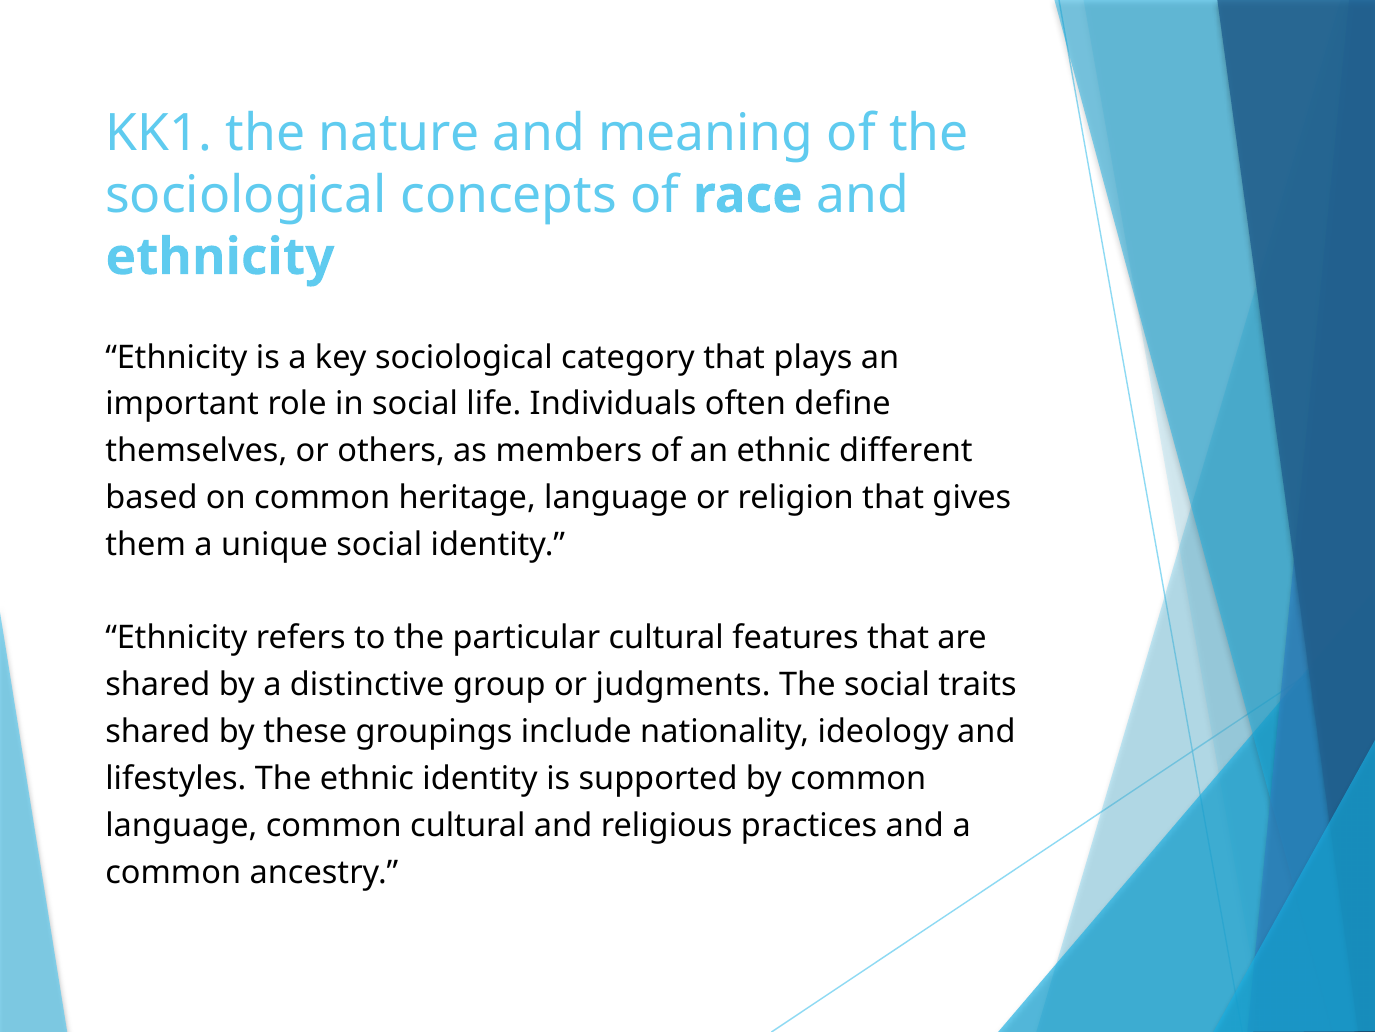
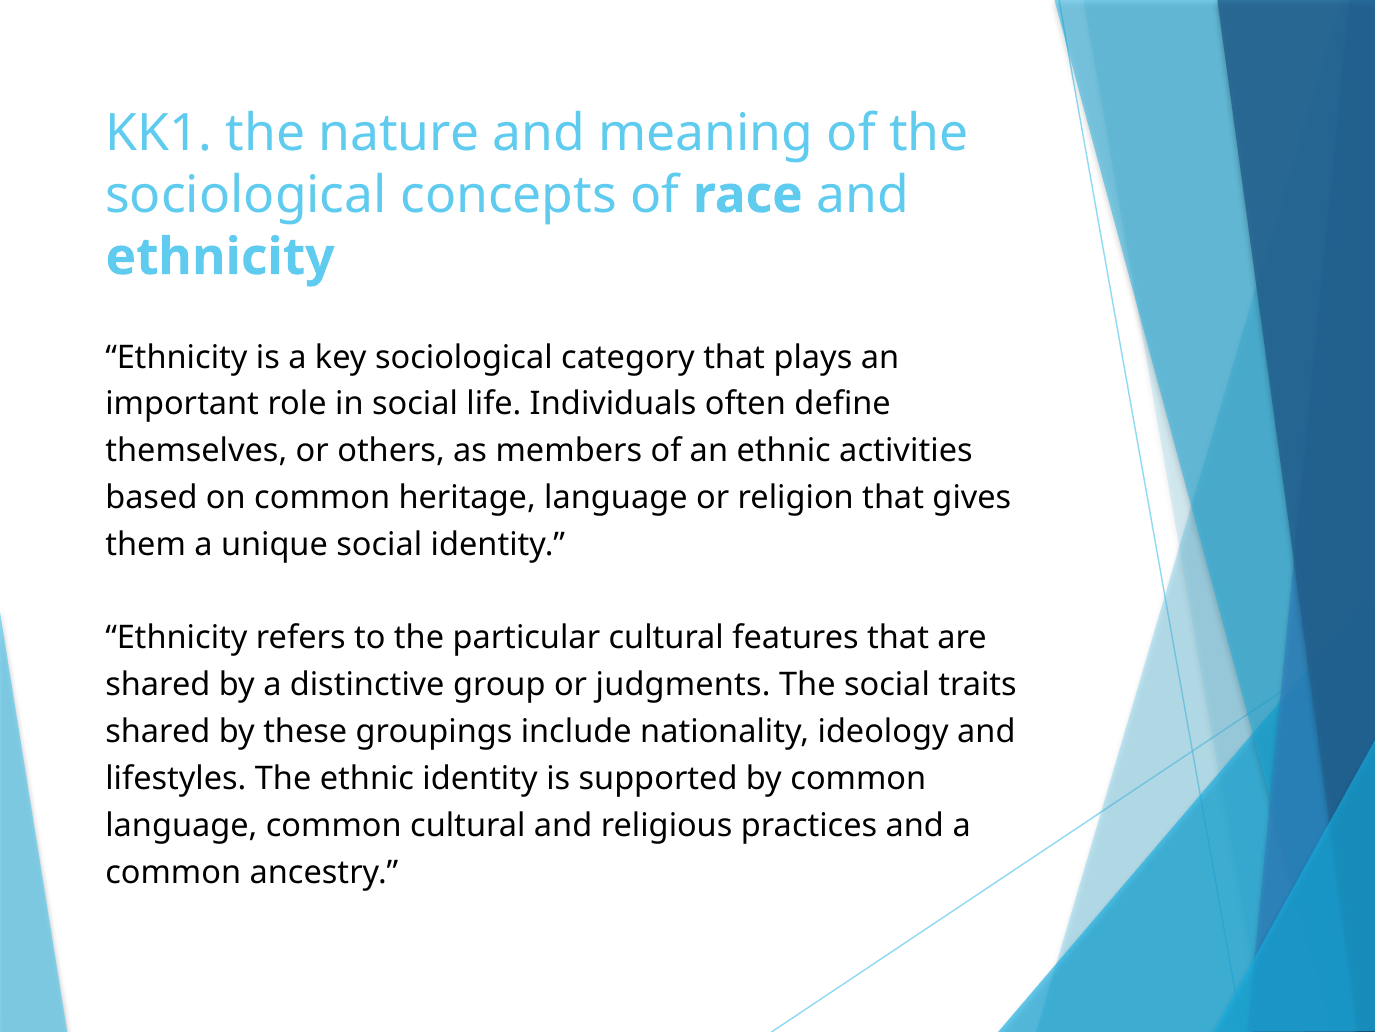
different: different -> activities
